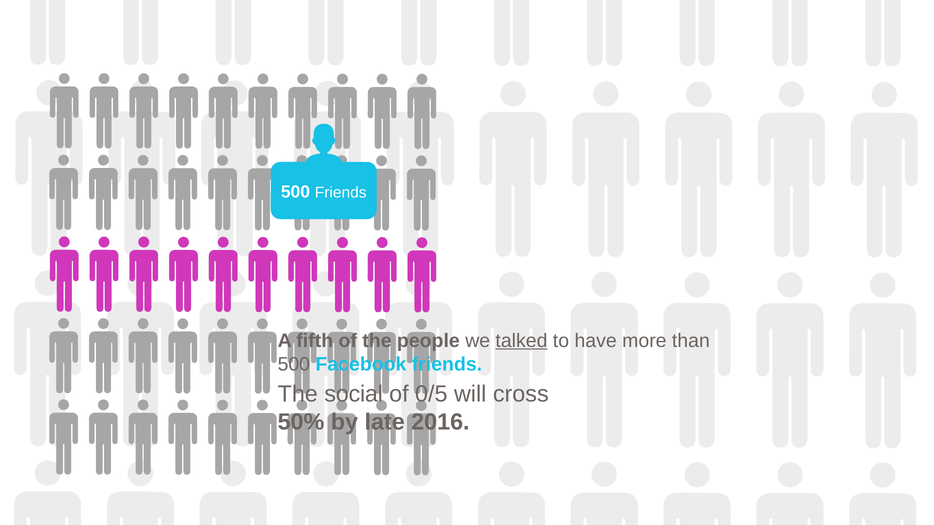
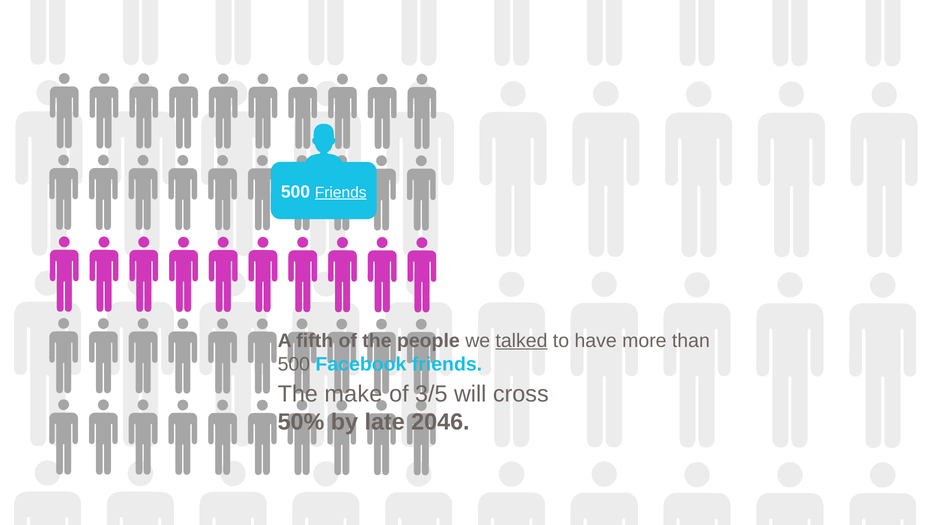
Friends at (341, 193) underline: none -> present
social: social -> make
0/5: 0/5 -> 3/5
2016: 2016 -> 2046
